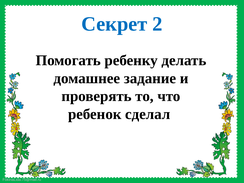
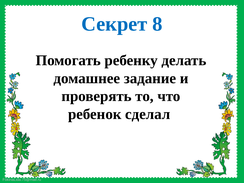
2: 2 -> 8
